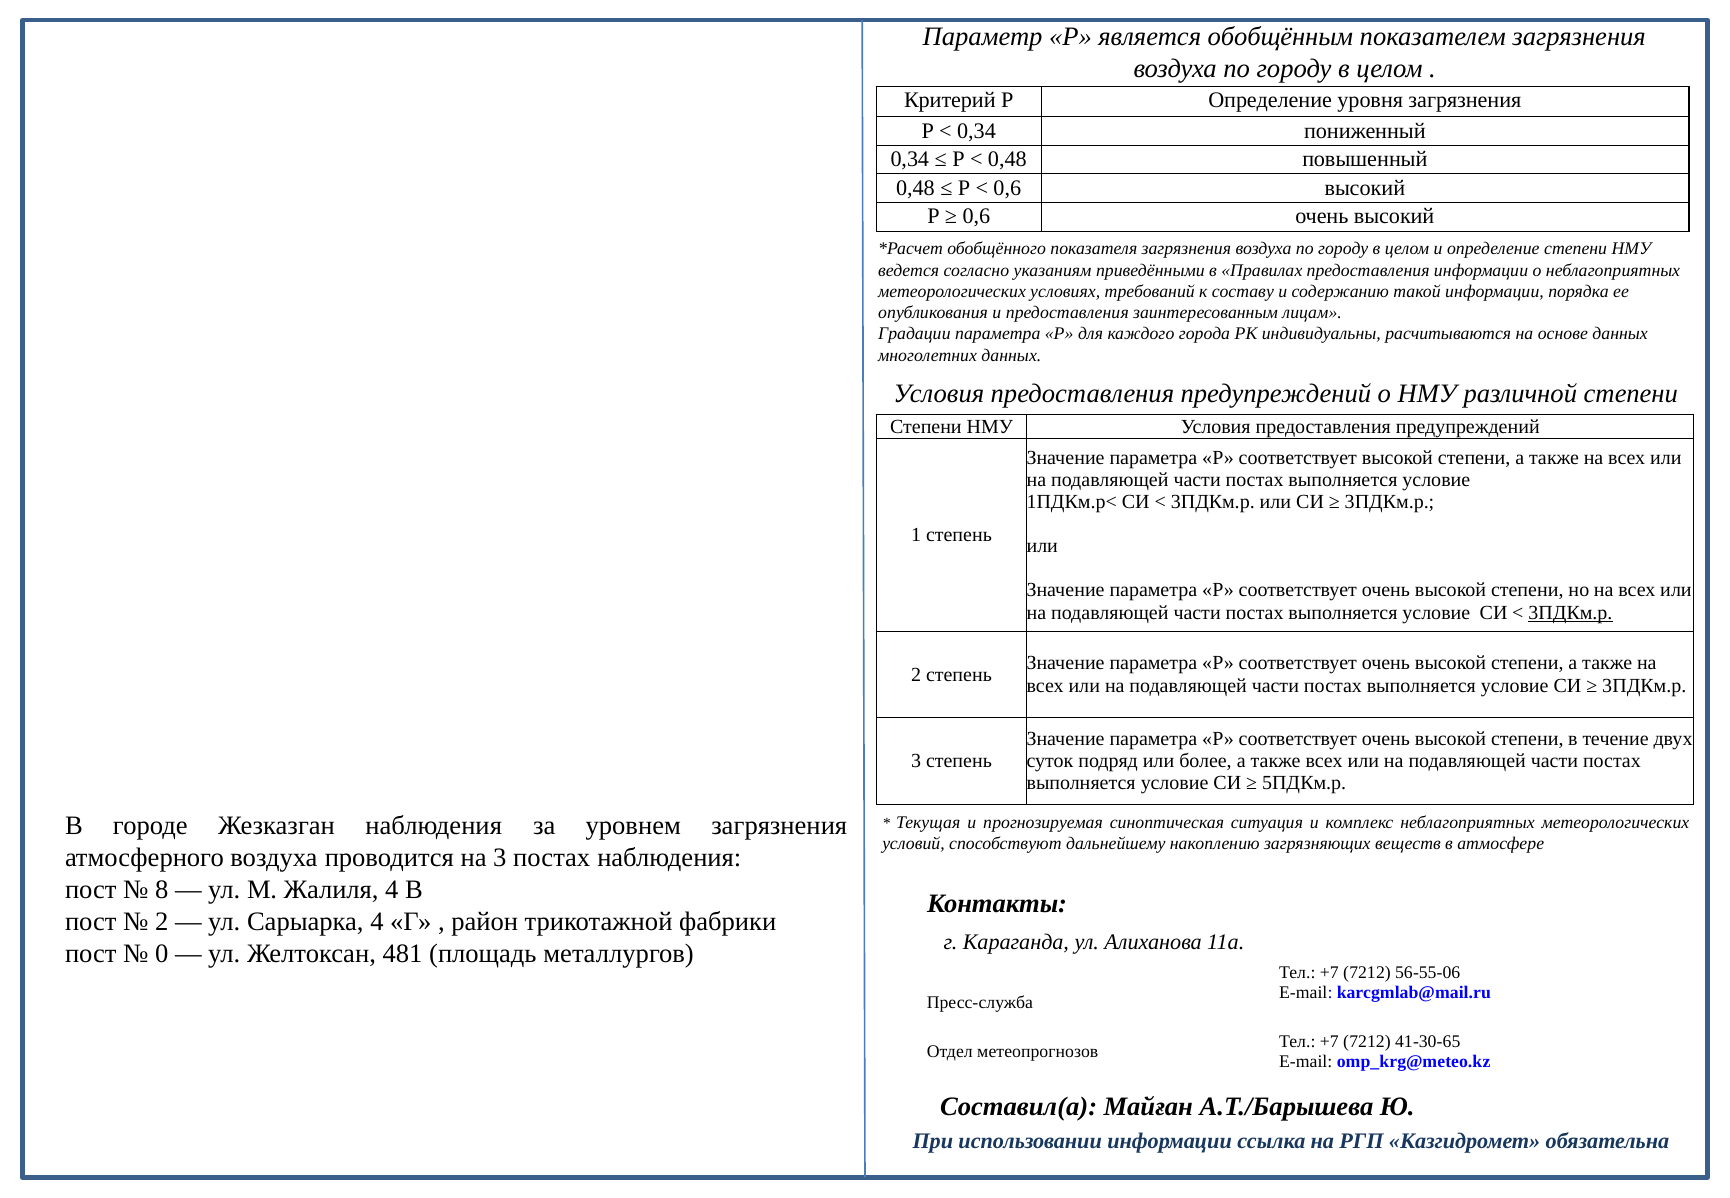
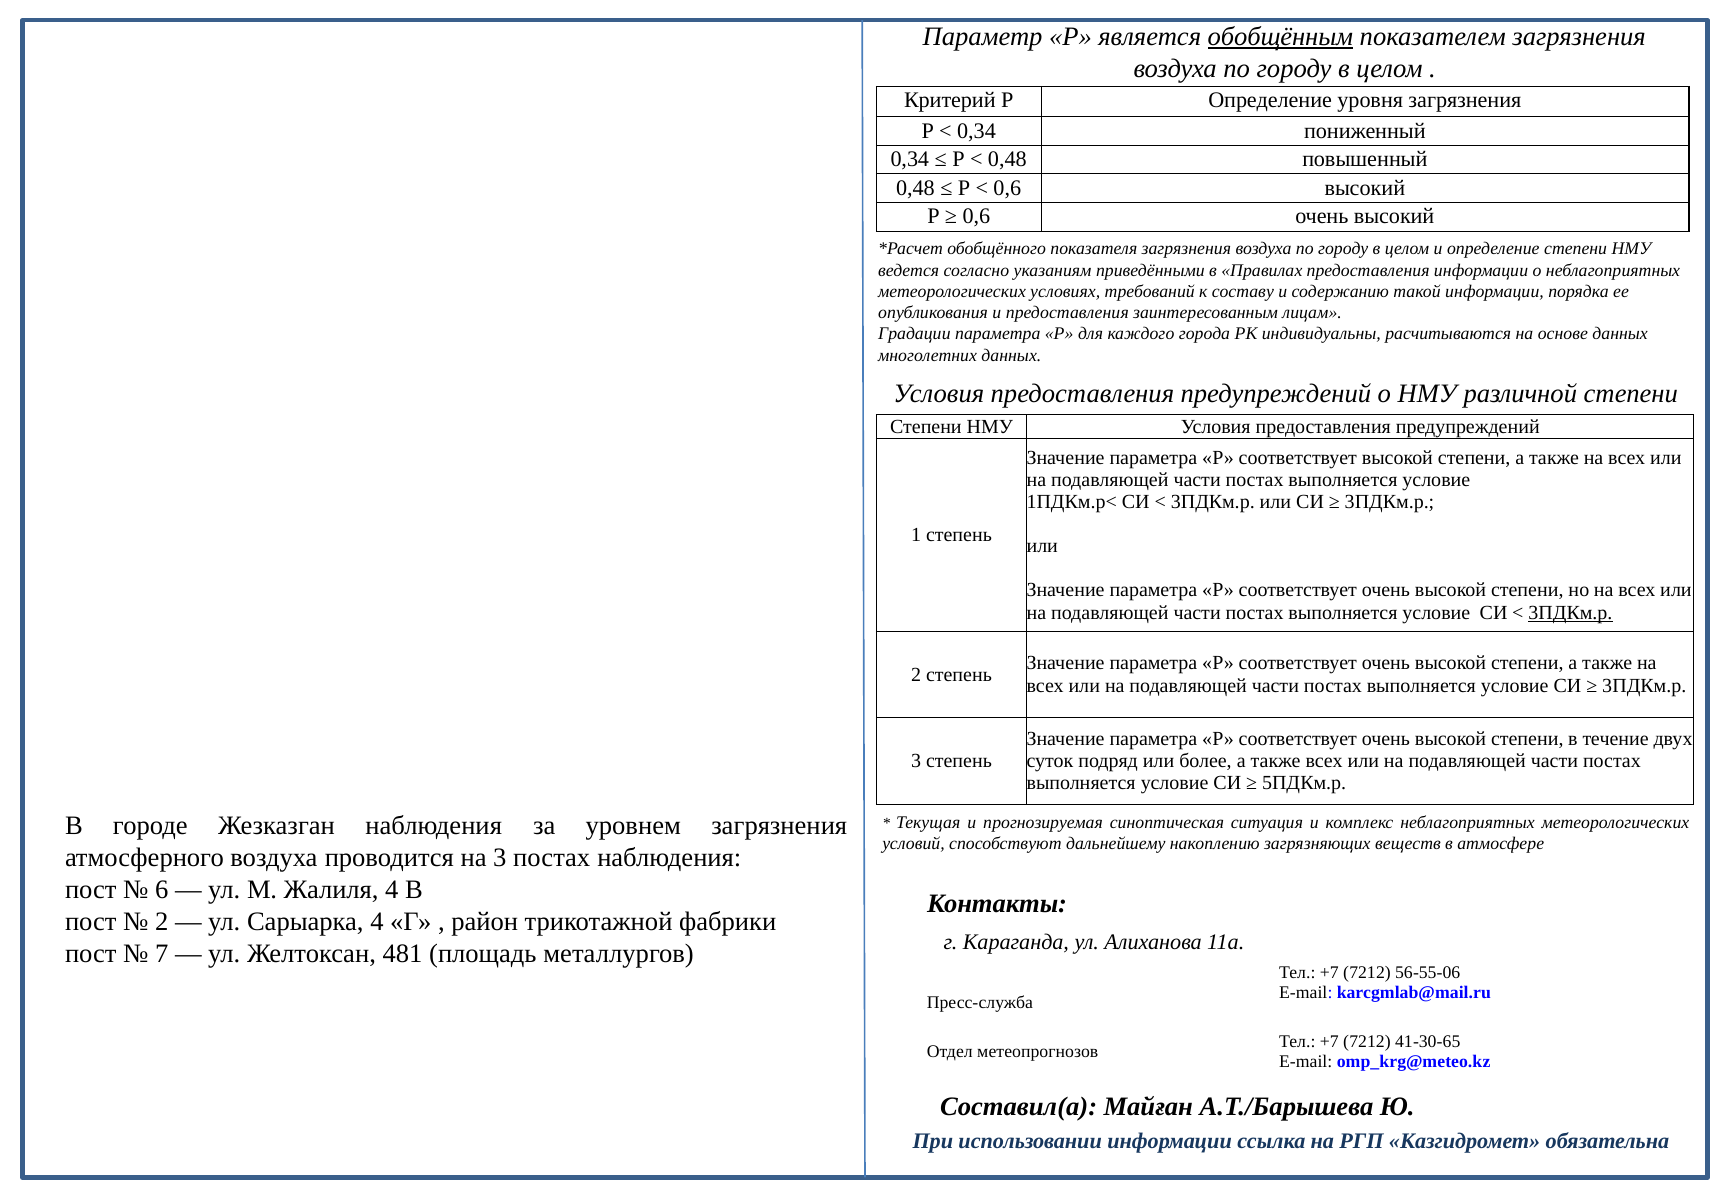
обобщённым underline: none -> present
8: 8 -> 6
0: 0 -> 7
